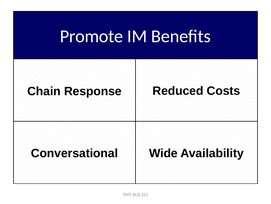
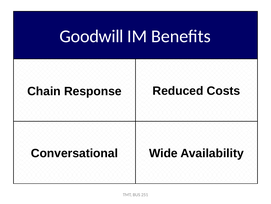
Promote: Promote -> Goodwill
